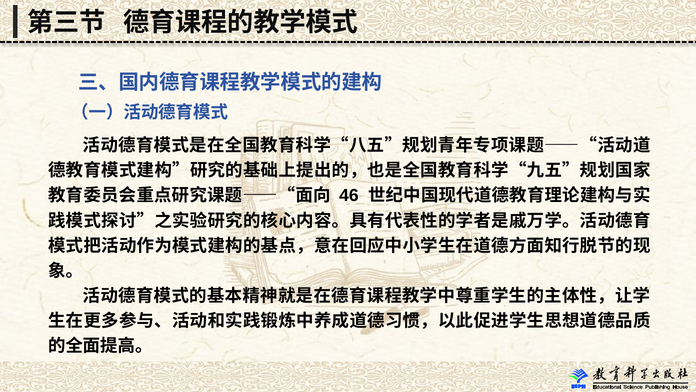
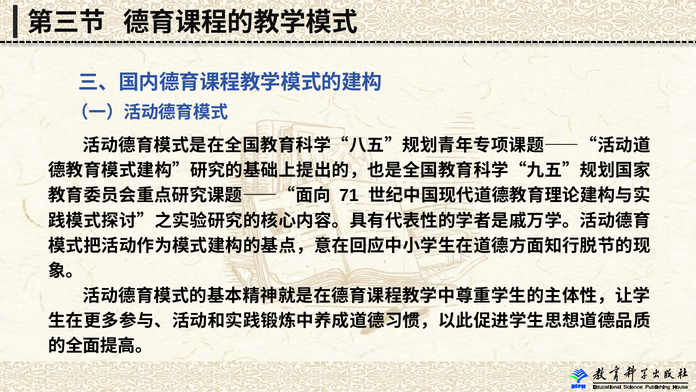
46: 46 -> 71
